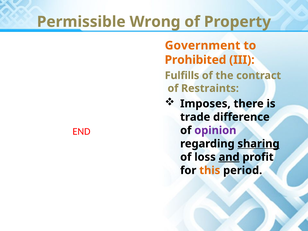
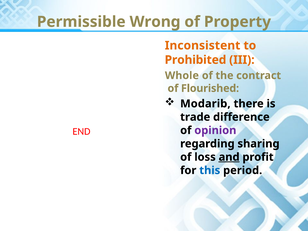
Government: Government -> Inconsistent
Fulfills: Fulfills -> Whole
Restraints: Restraints -> Flourished
Imposes: Imposes -> Modarib
sharing underline: present -> none
this colour: orange -> blue
